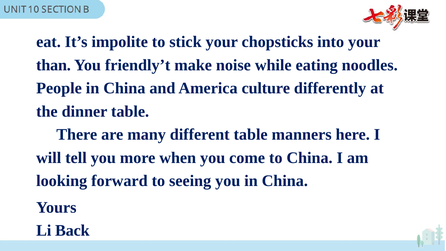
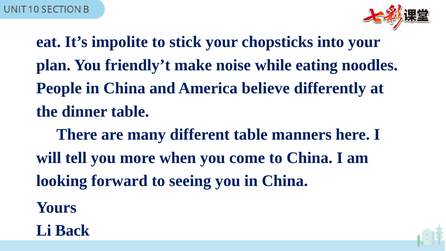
than: than -> plan
culture: culture -> believe
